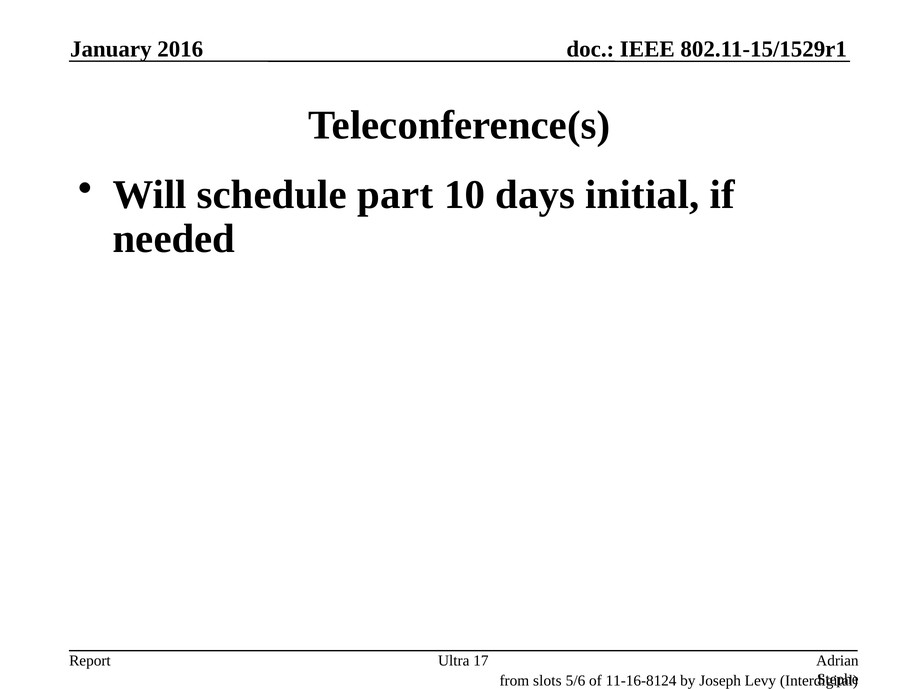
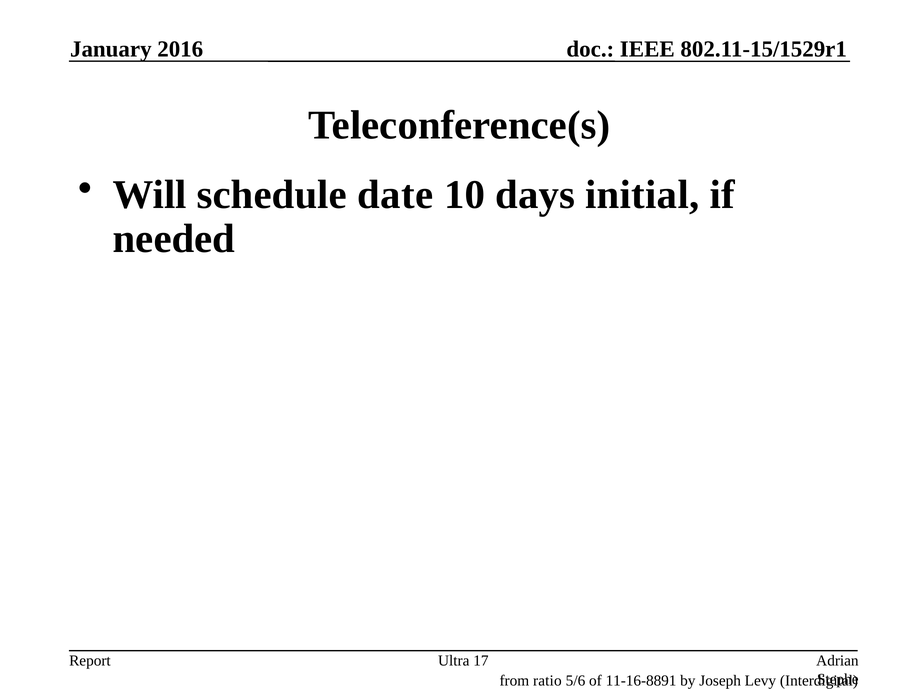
part: part -> date
slots: slots -> ratio
11-16-8124: 11-16-8124 -> 11-16-8891
